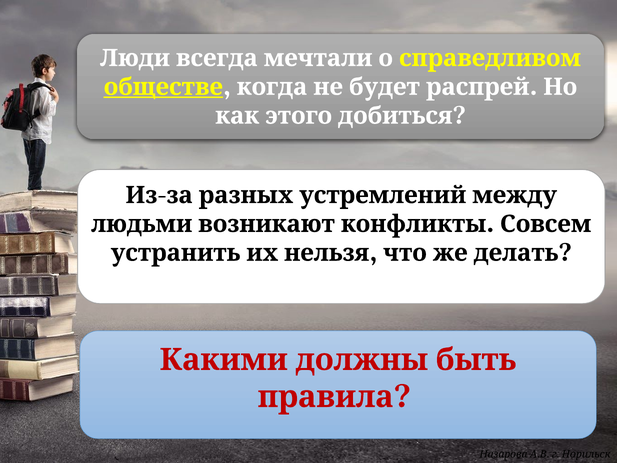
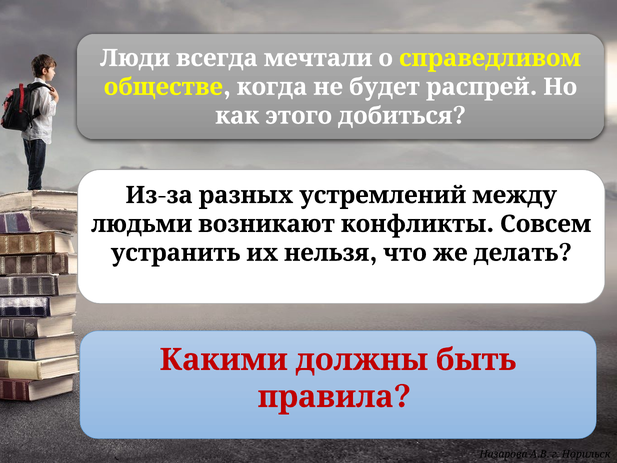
обществе underline: present -> none
